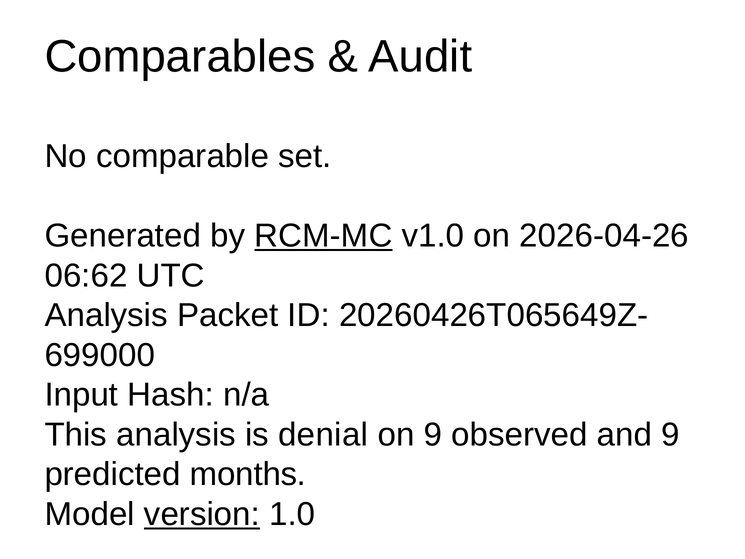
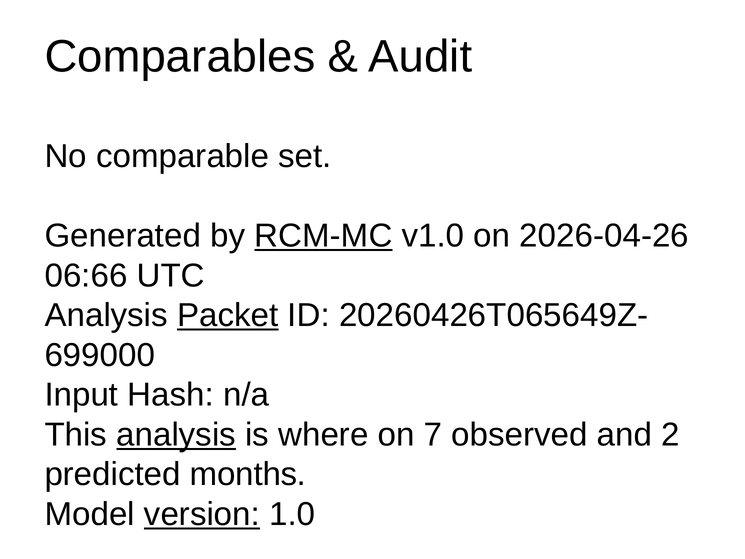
06:62: 06:62 -> 06:66
Packet underline: none -> present
analysis at (176, 434) underline: none -> present
denial: denial -> where
on 9: 9 -> 7
and 9: 9 -> 2
